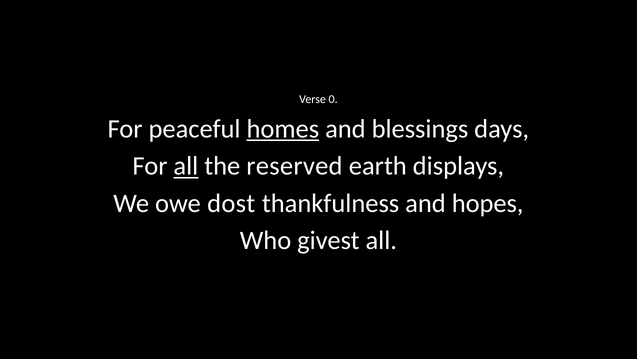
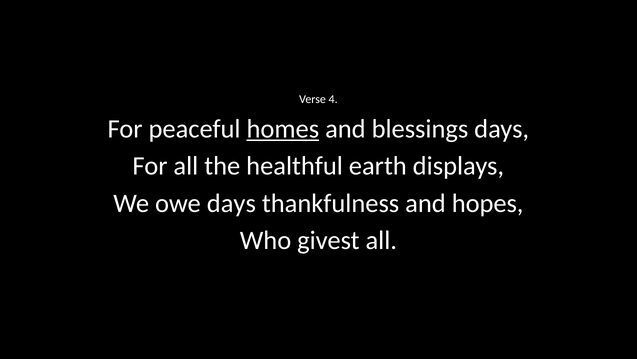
0: 0 -> 4
all at (186, 166) underline: present -> none
reserved: reserved -> healthful
owe dost: dost -> days
